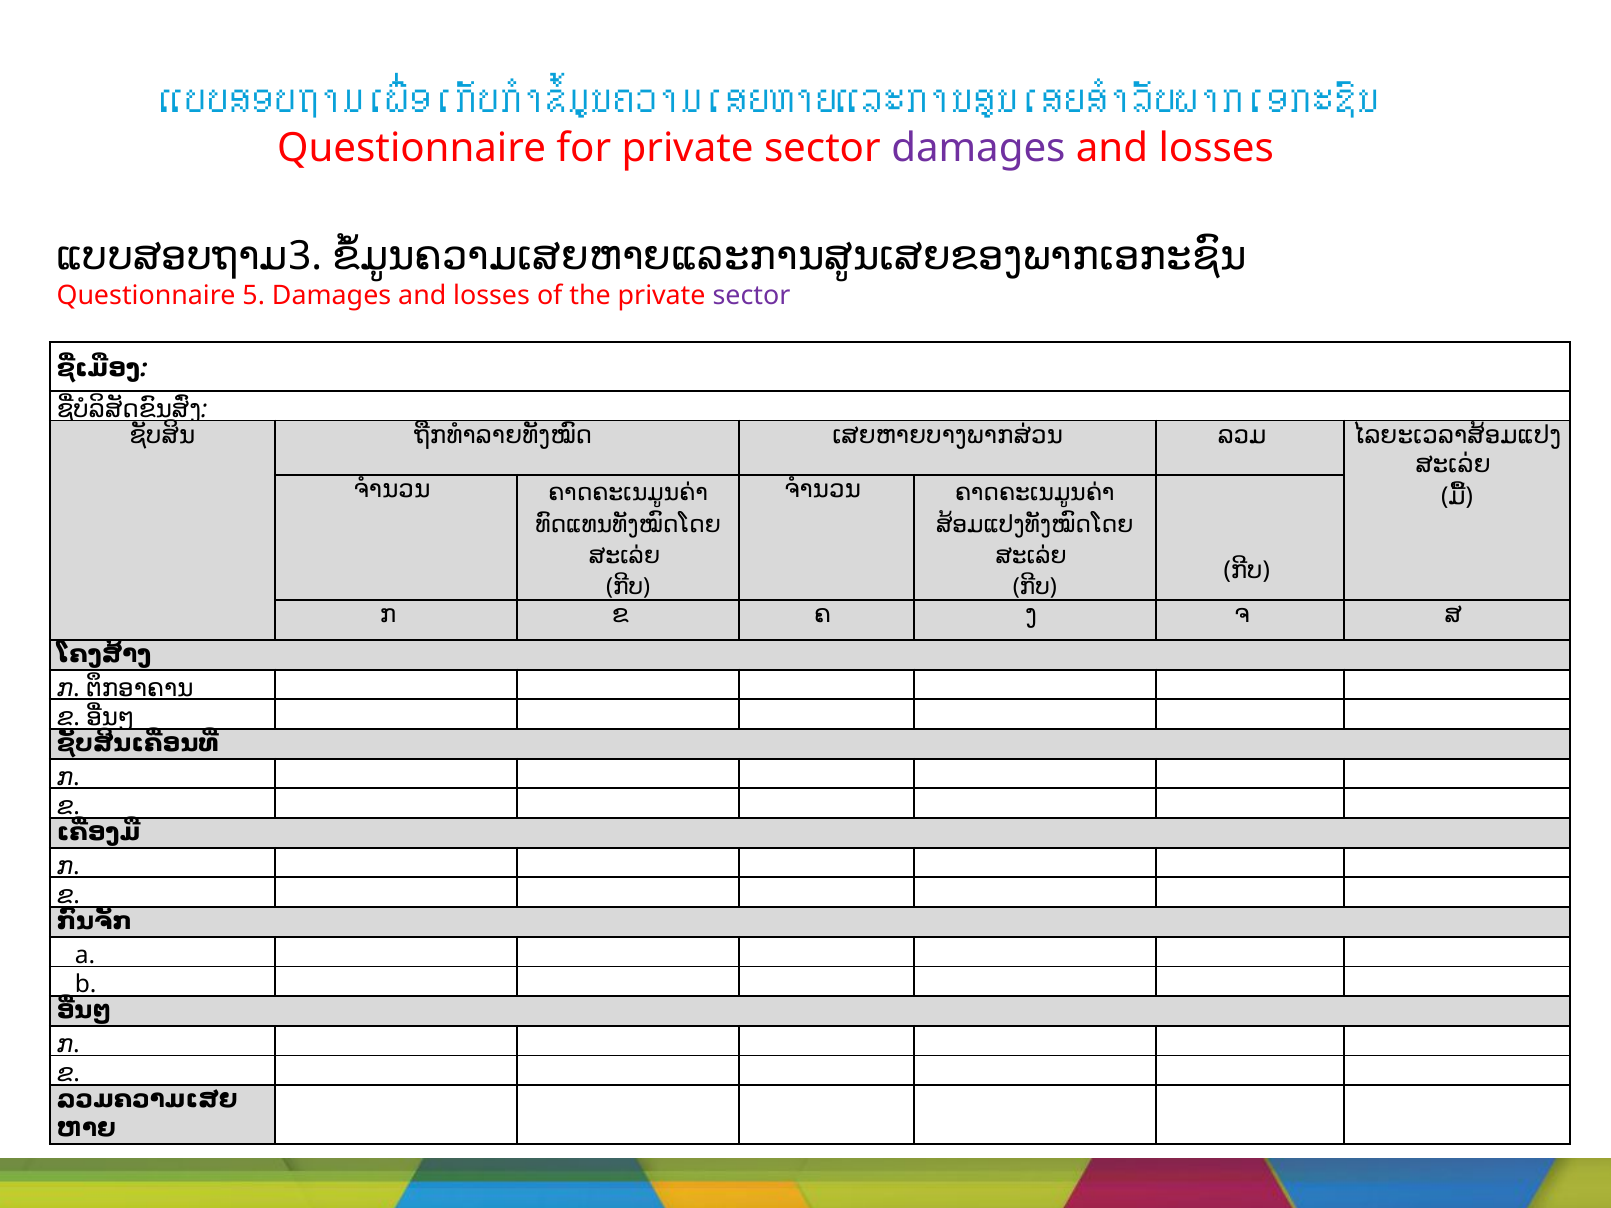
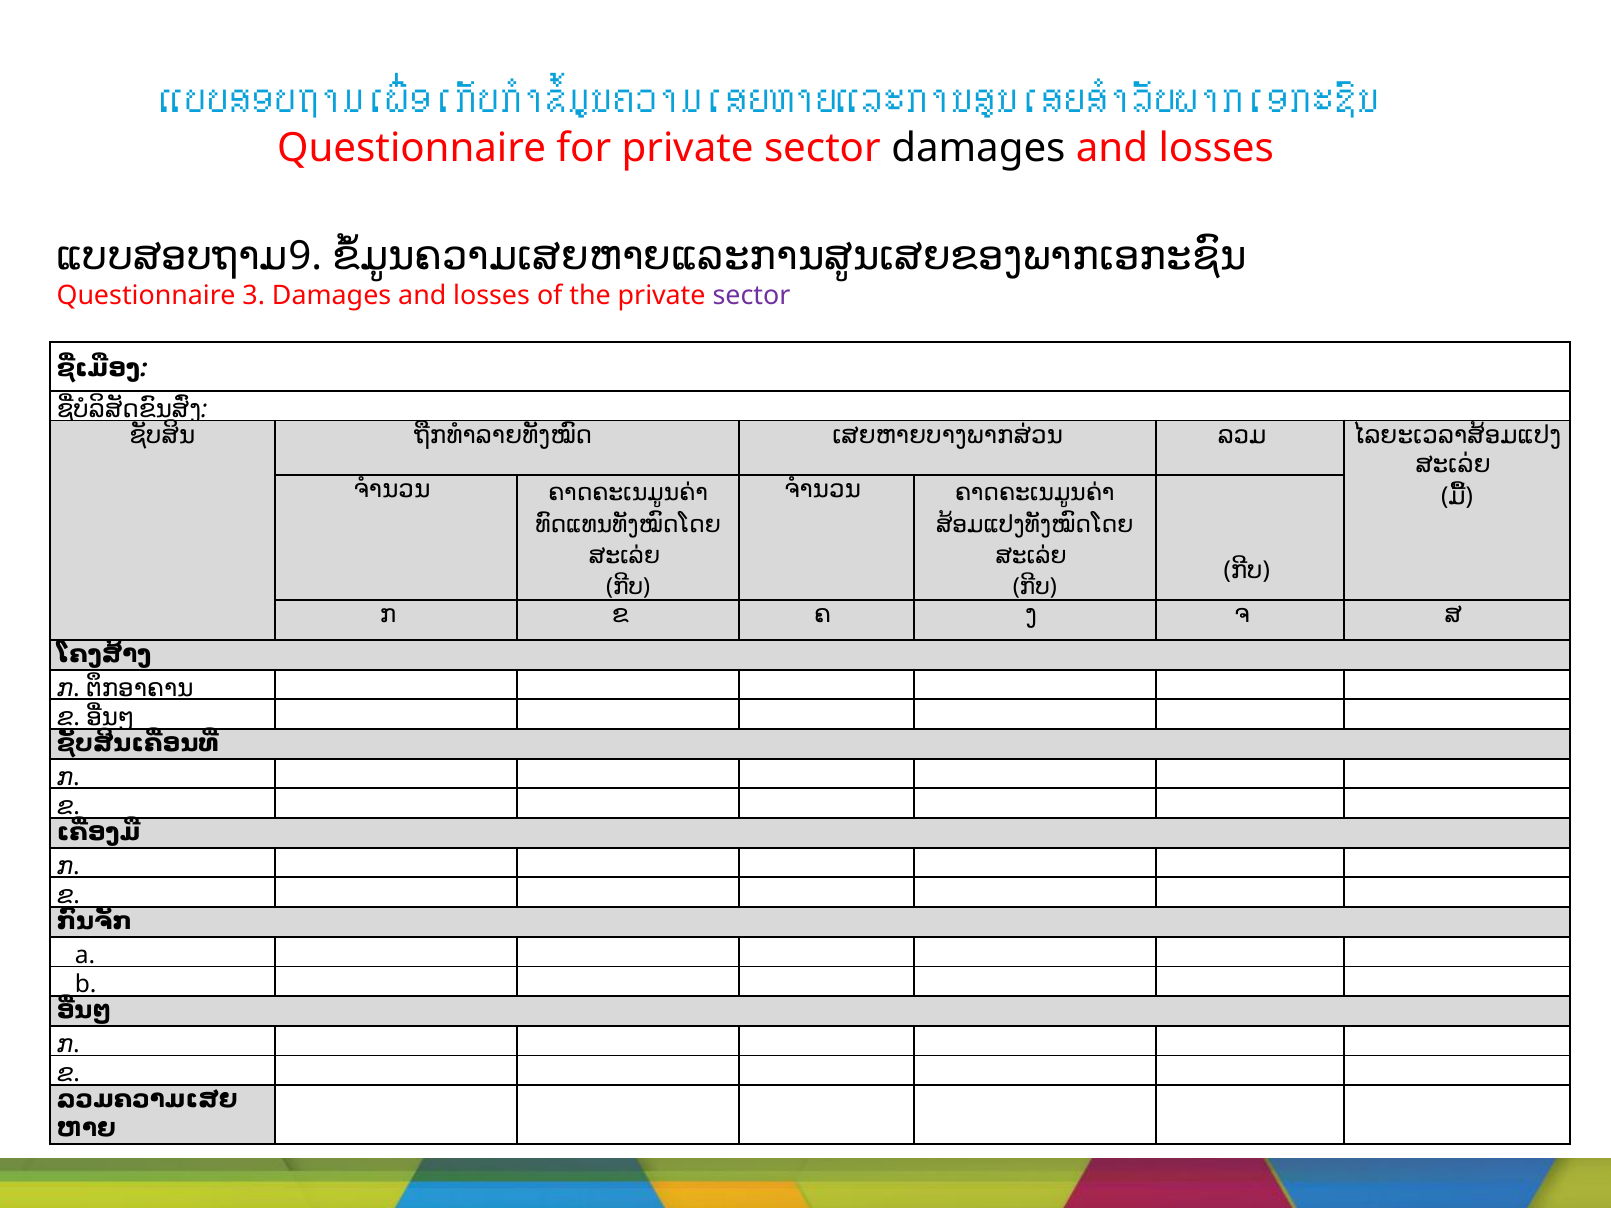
damages at (978, 149) colour: purple -> black
3: 3 -> 9
5: 5 -> 3
